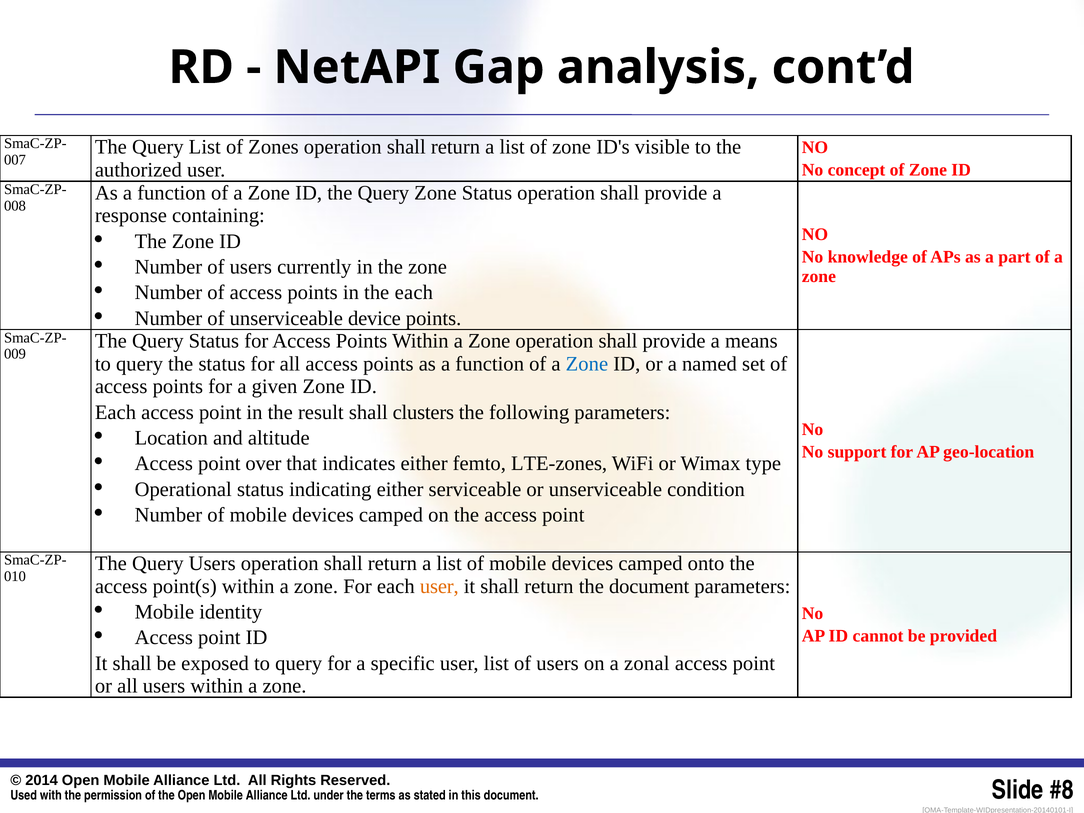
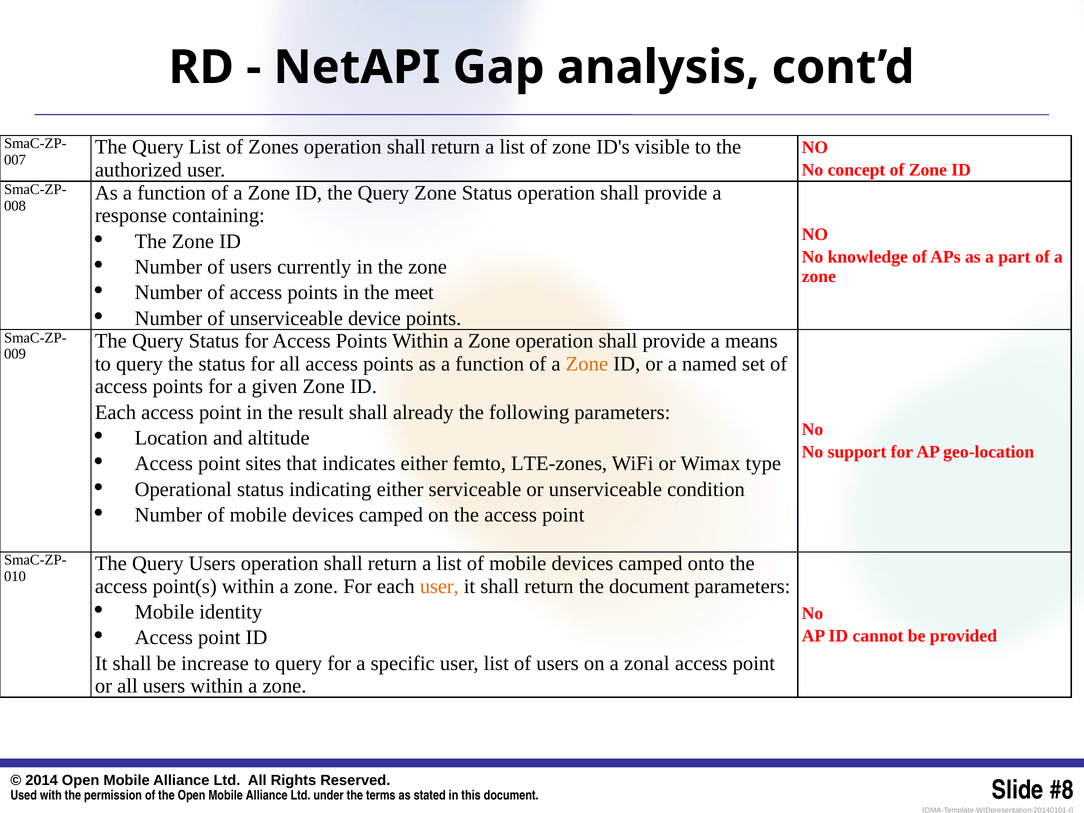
the each: each -> meet
Zone at (587, 364) colour: blue -> orange
clusters: clusters -> already
over: over -> sites
exposed: exposed -> increase
